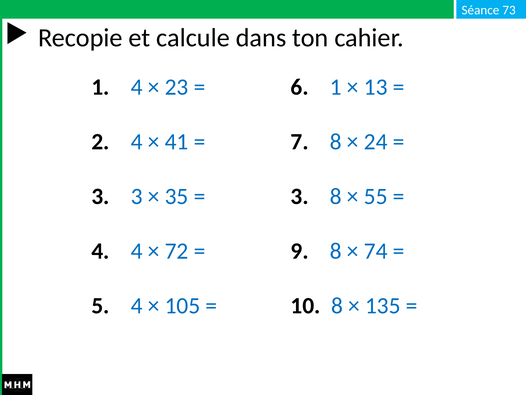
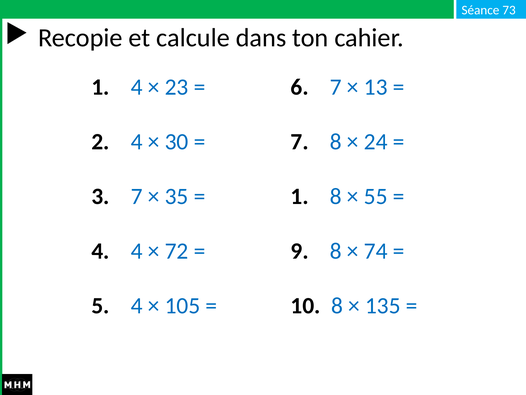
6 1: 1 -> 7
41: 41 -> 30
3 3: 3 -> 7
3 at (300, 196): 3 -> 1
